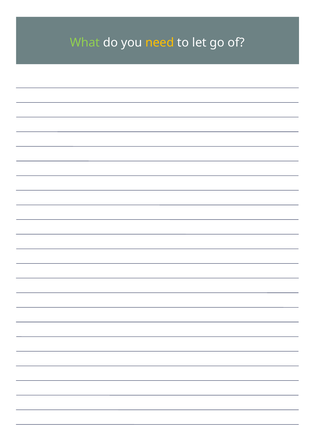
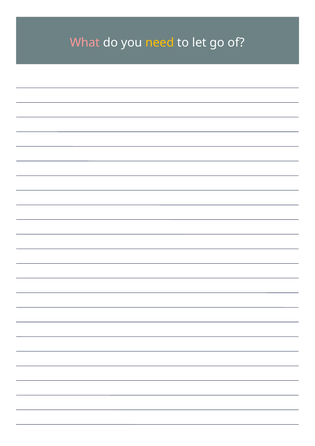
What colour: light green -> pink
